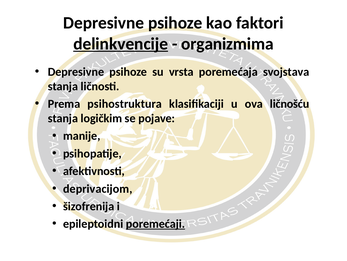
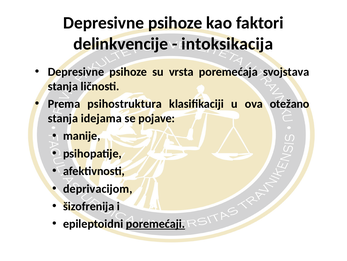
delinkvencije underline: present -> none
organizmima: organizmima -> intoksikacija
ličnošću: ličnošću -> otežano
logičkim: logičkim -> idejama
